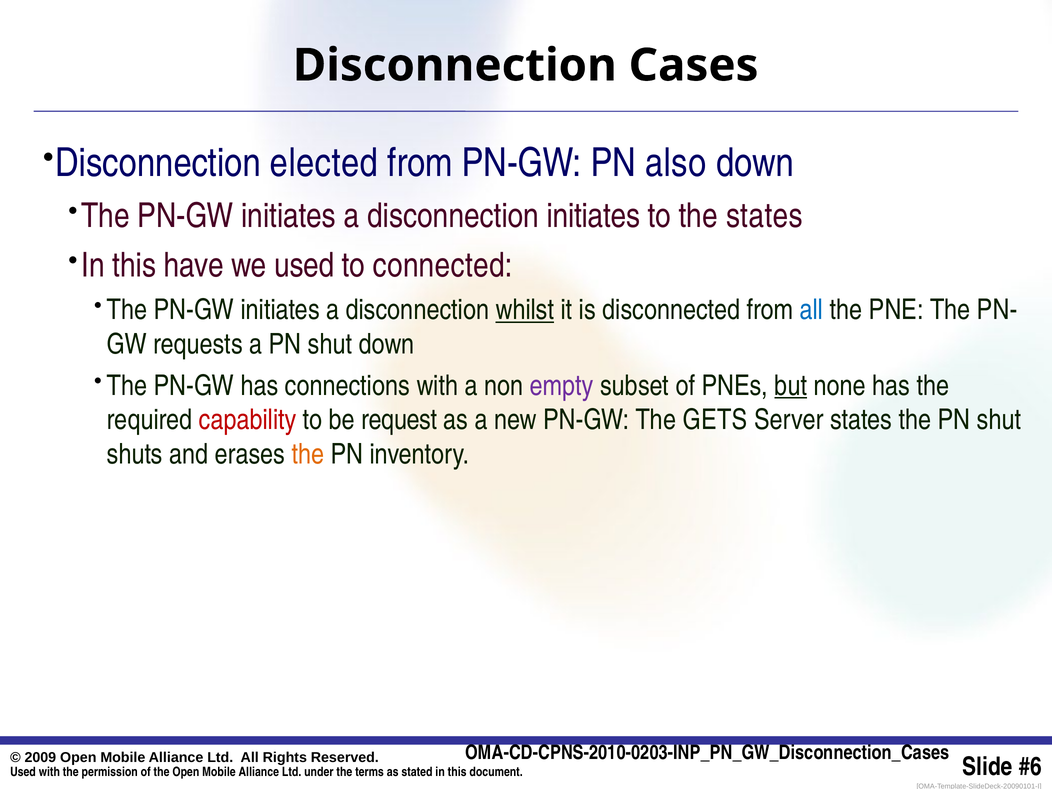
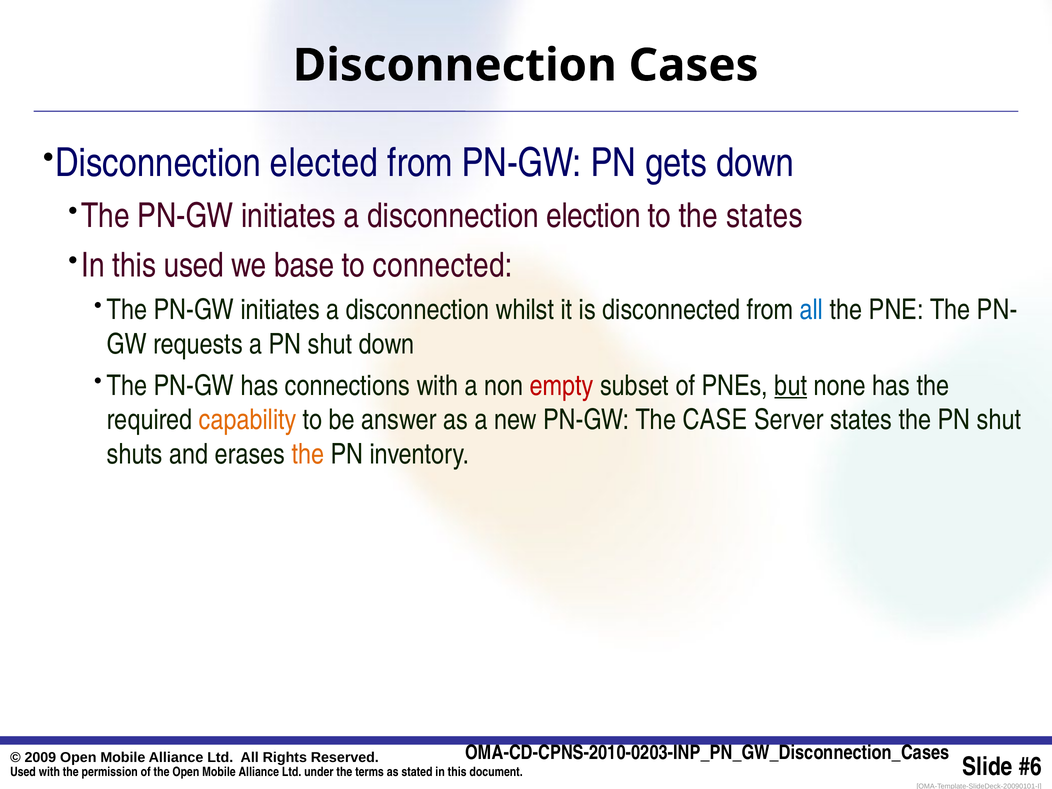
also: also -> gets
disconnection initiates: initiates -> election
this have: have -> used
we used: used -> base
whilst underline: present -> none
empty colour: purple -> red
capability colour: red -> orange
request: request -> answer
GETS: GETS -> CASE
